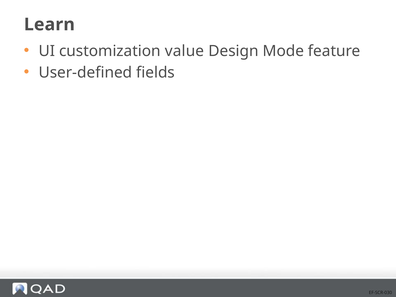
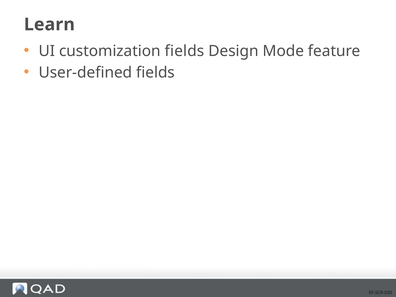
customization value: value -> fields
